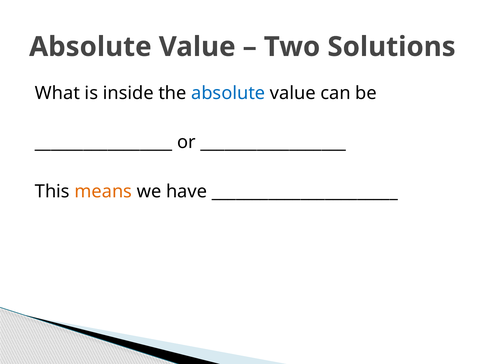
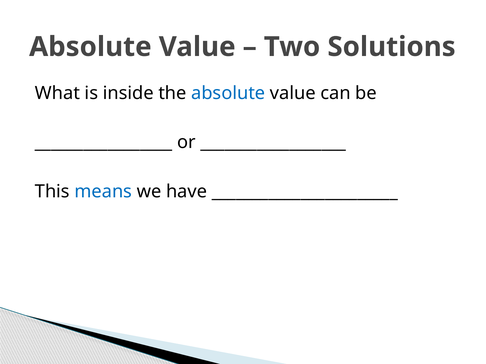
means colour: orange -> blue
